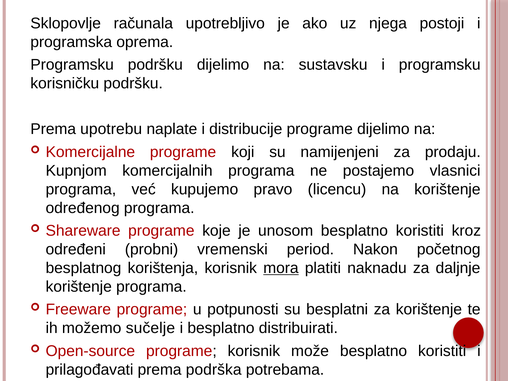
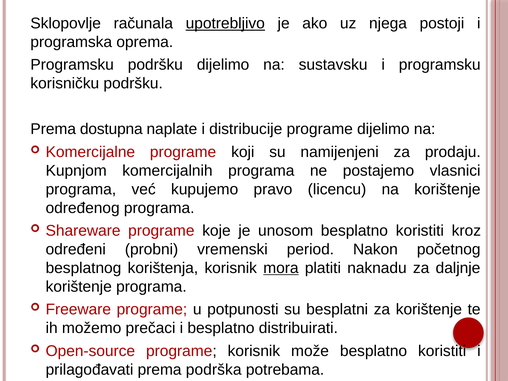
upotrebljivo underline: none -> present
upotrebu: upotrebu -> dostupna
sučelje: sučelje -> prečaci
